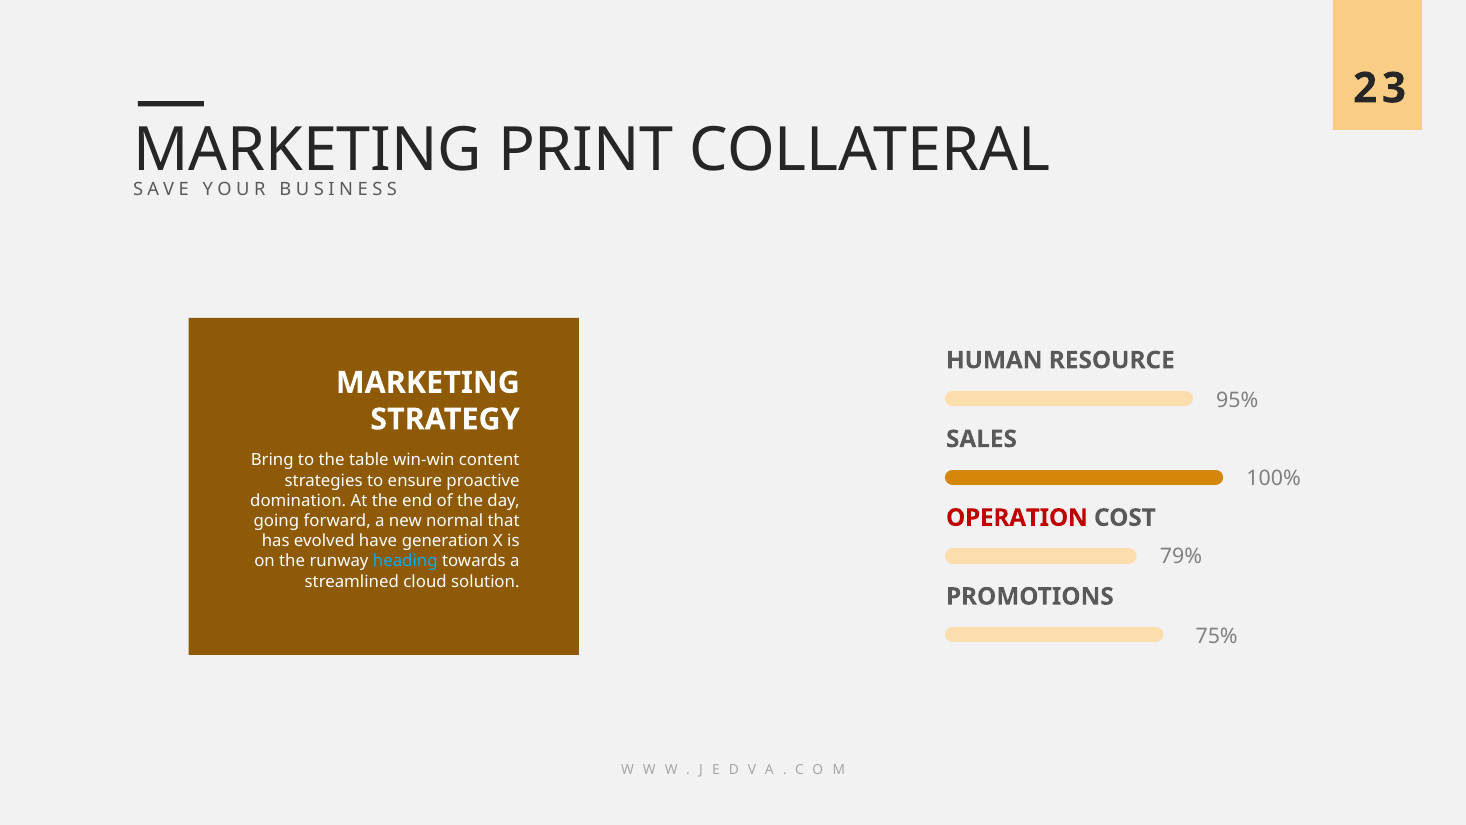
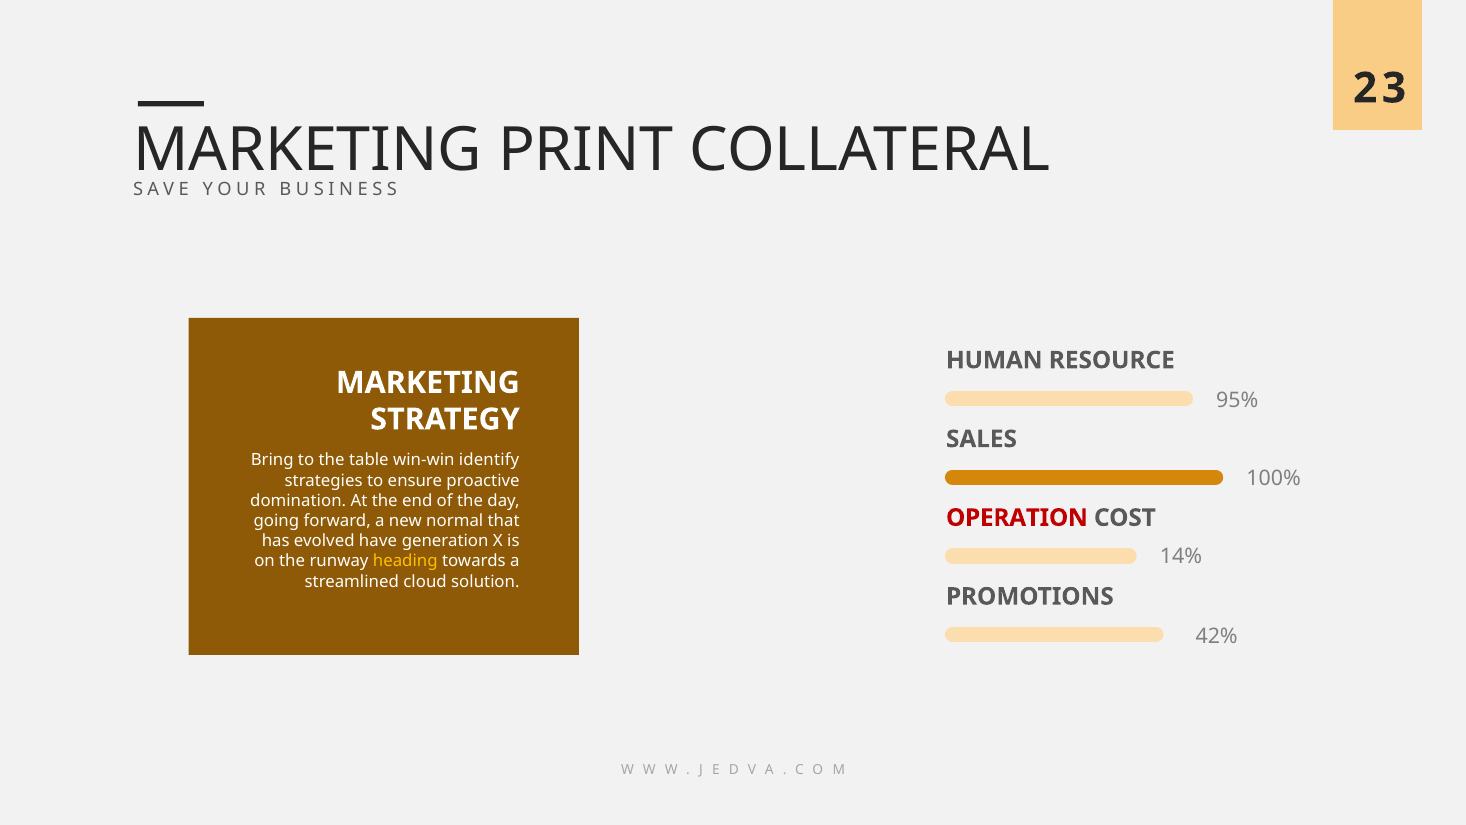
content: content -> identify
79%: 79% -> 14%
heading colour: light blue -> yellow
75%: 75% -> 42%
